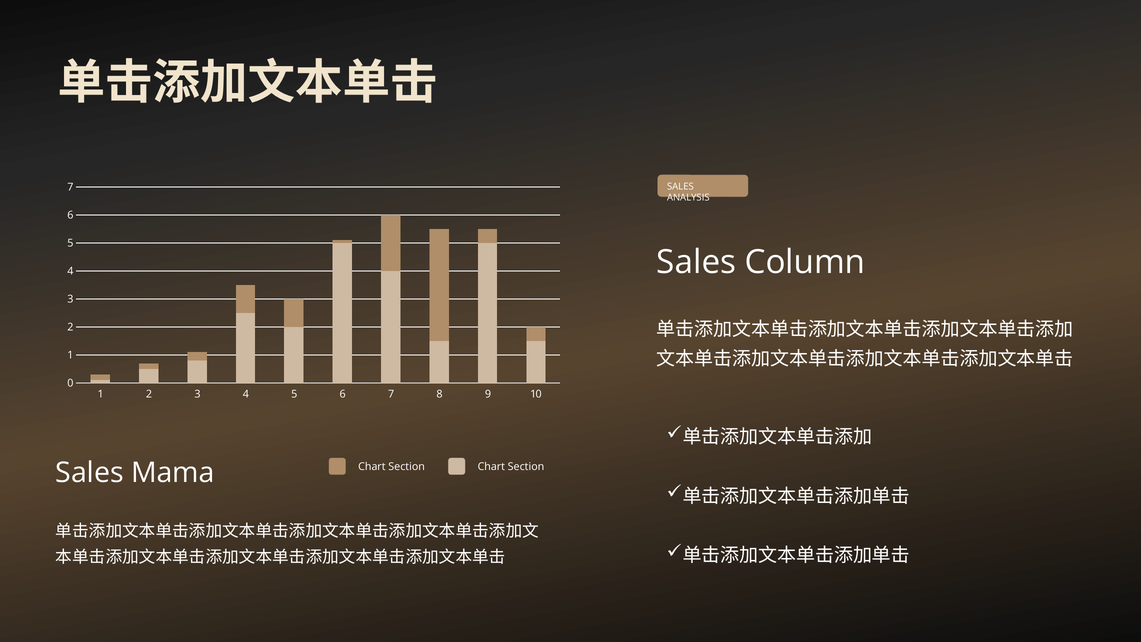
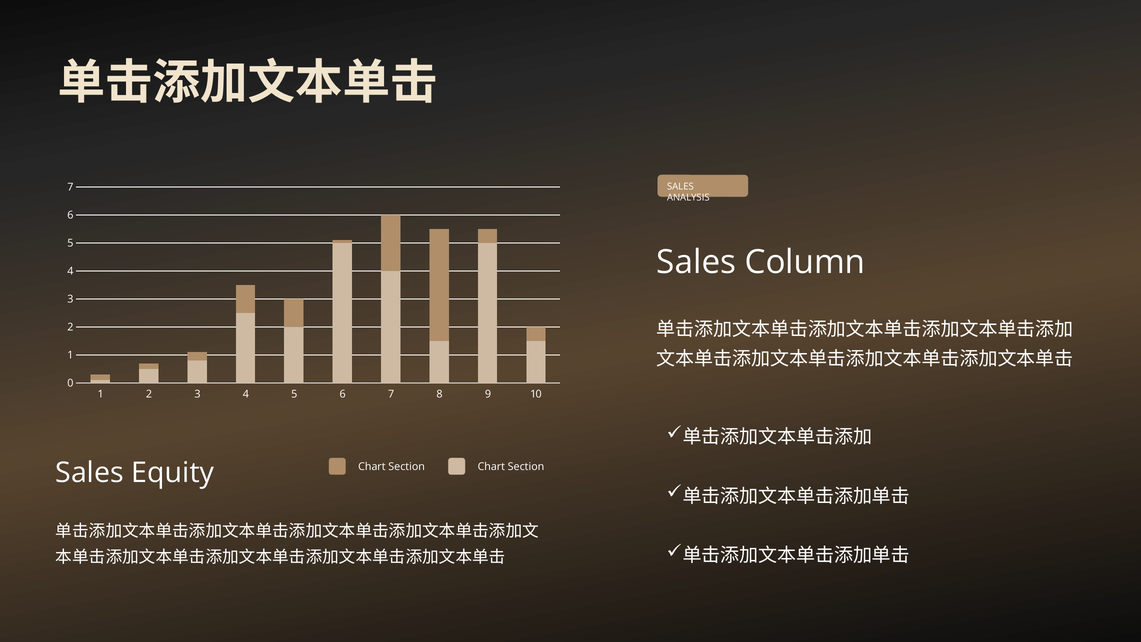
Mama: Mama -> Equity
